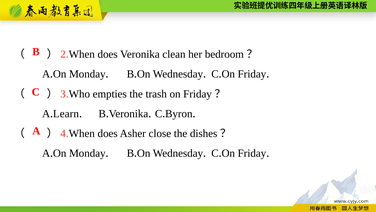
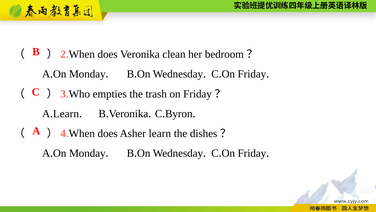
Asher close: close -> learn
